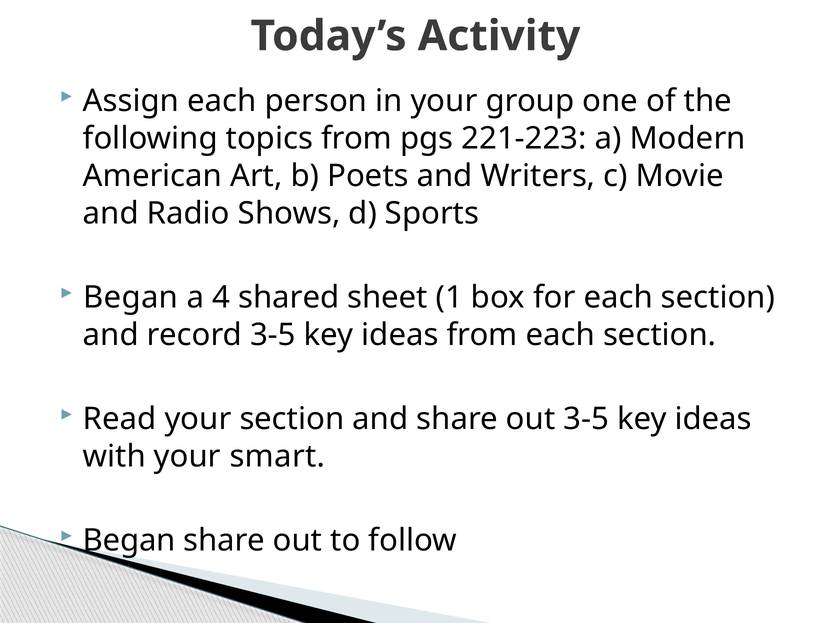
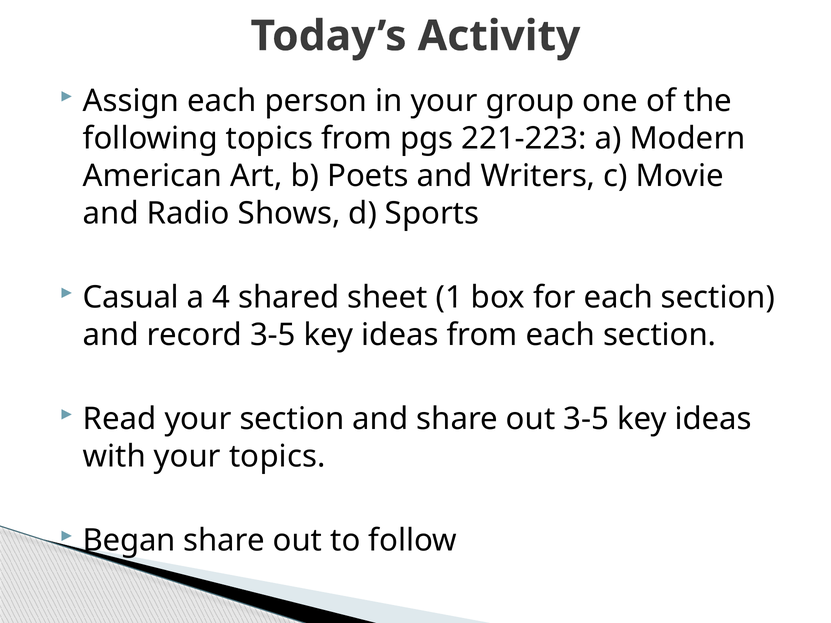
Began at (131, 298): Began -> Casual
your smart: smart -> topics
